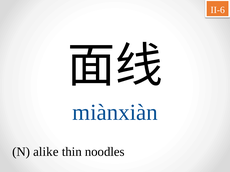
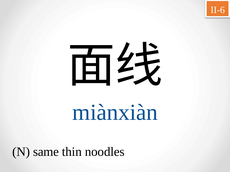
alike: alike -> same
